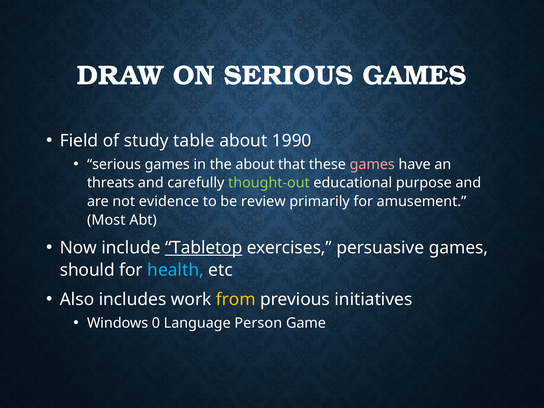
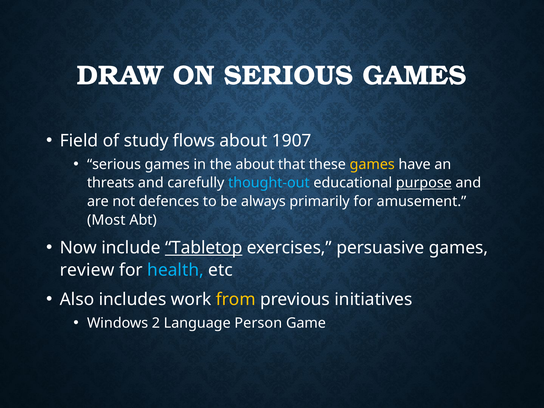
table: table -> flows
1990: 1990 -> 1907
games at (372, 164) colour: pink -> yellow
thought-out colour: light green -> light blue
purpose underline: none -> present
evidence: evidence -> defences
review: review -> always
should: should -> review
0: 0 -> 2
